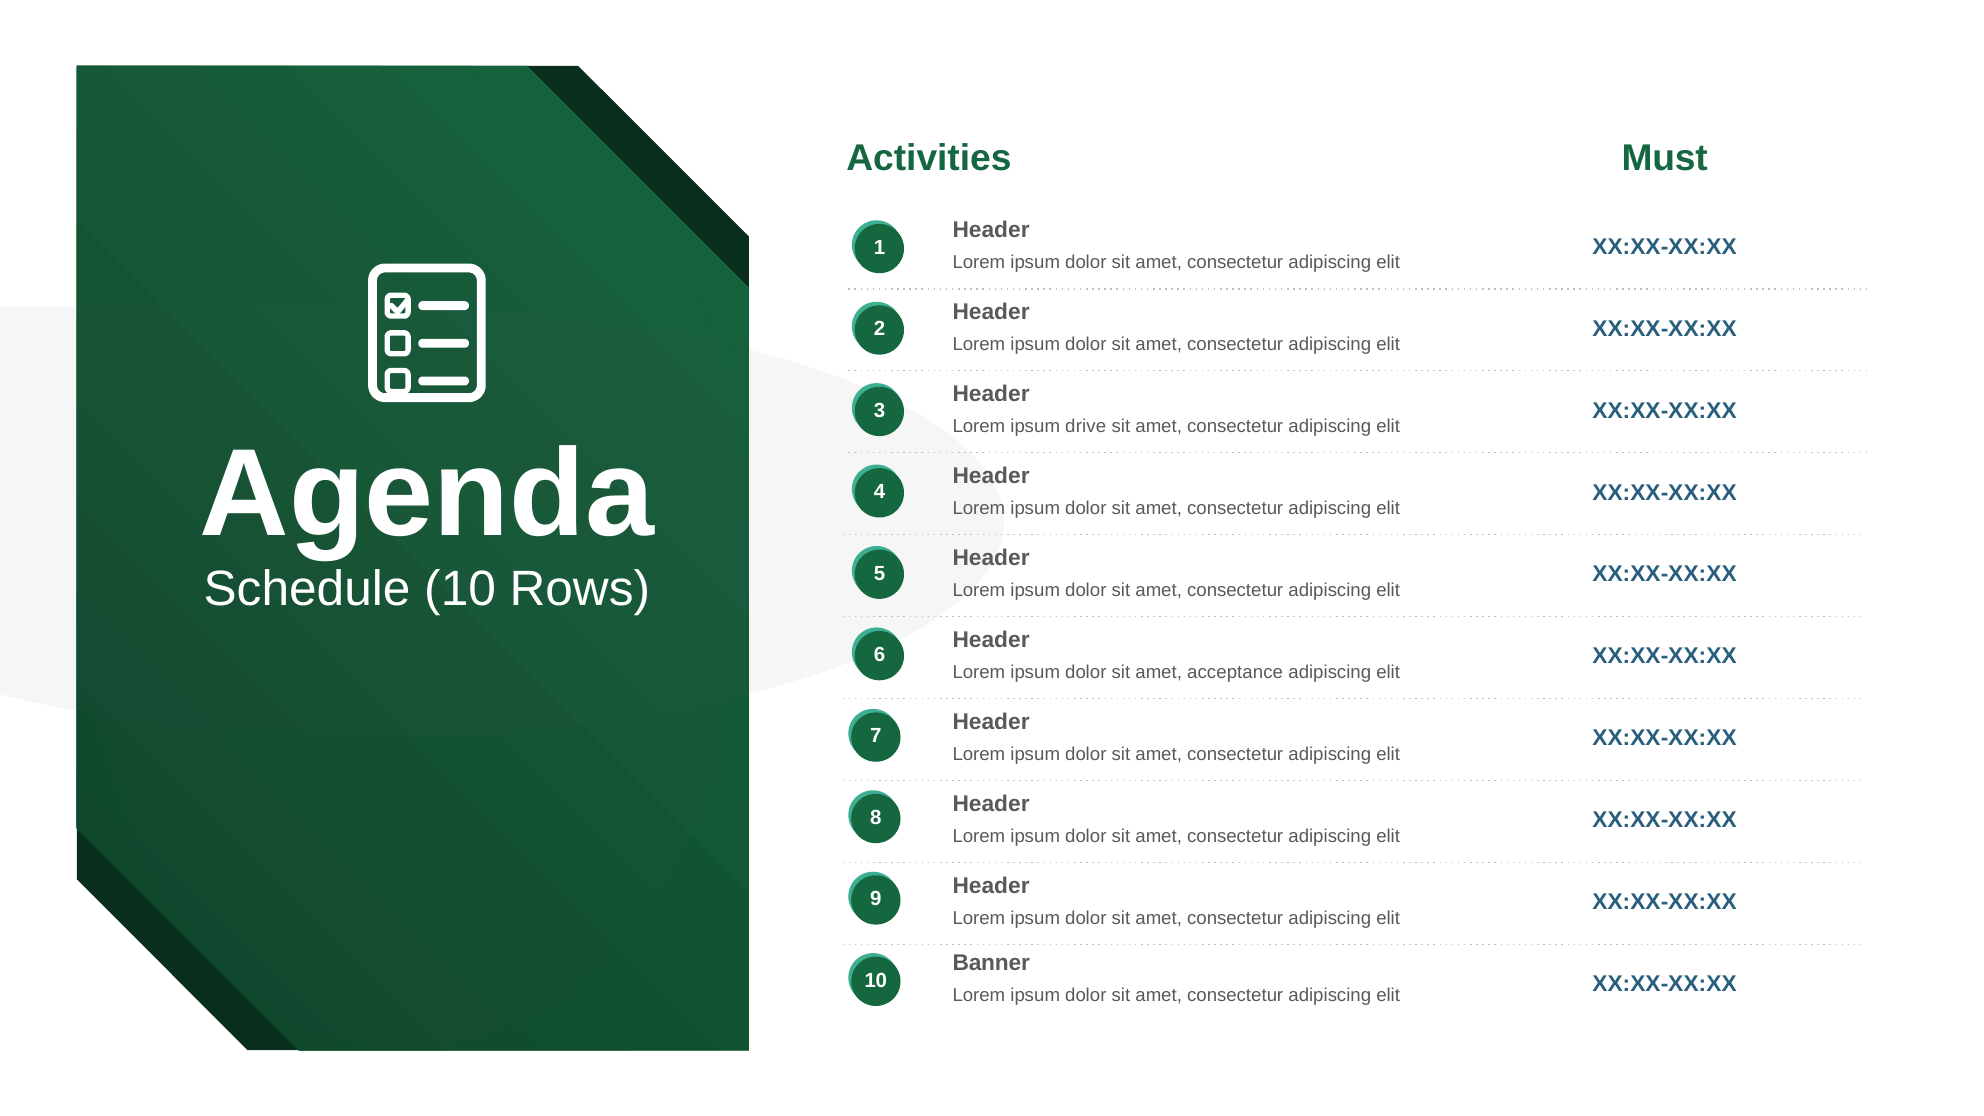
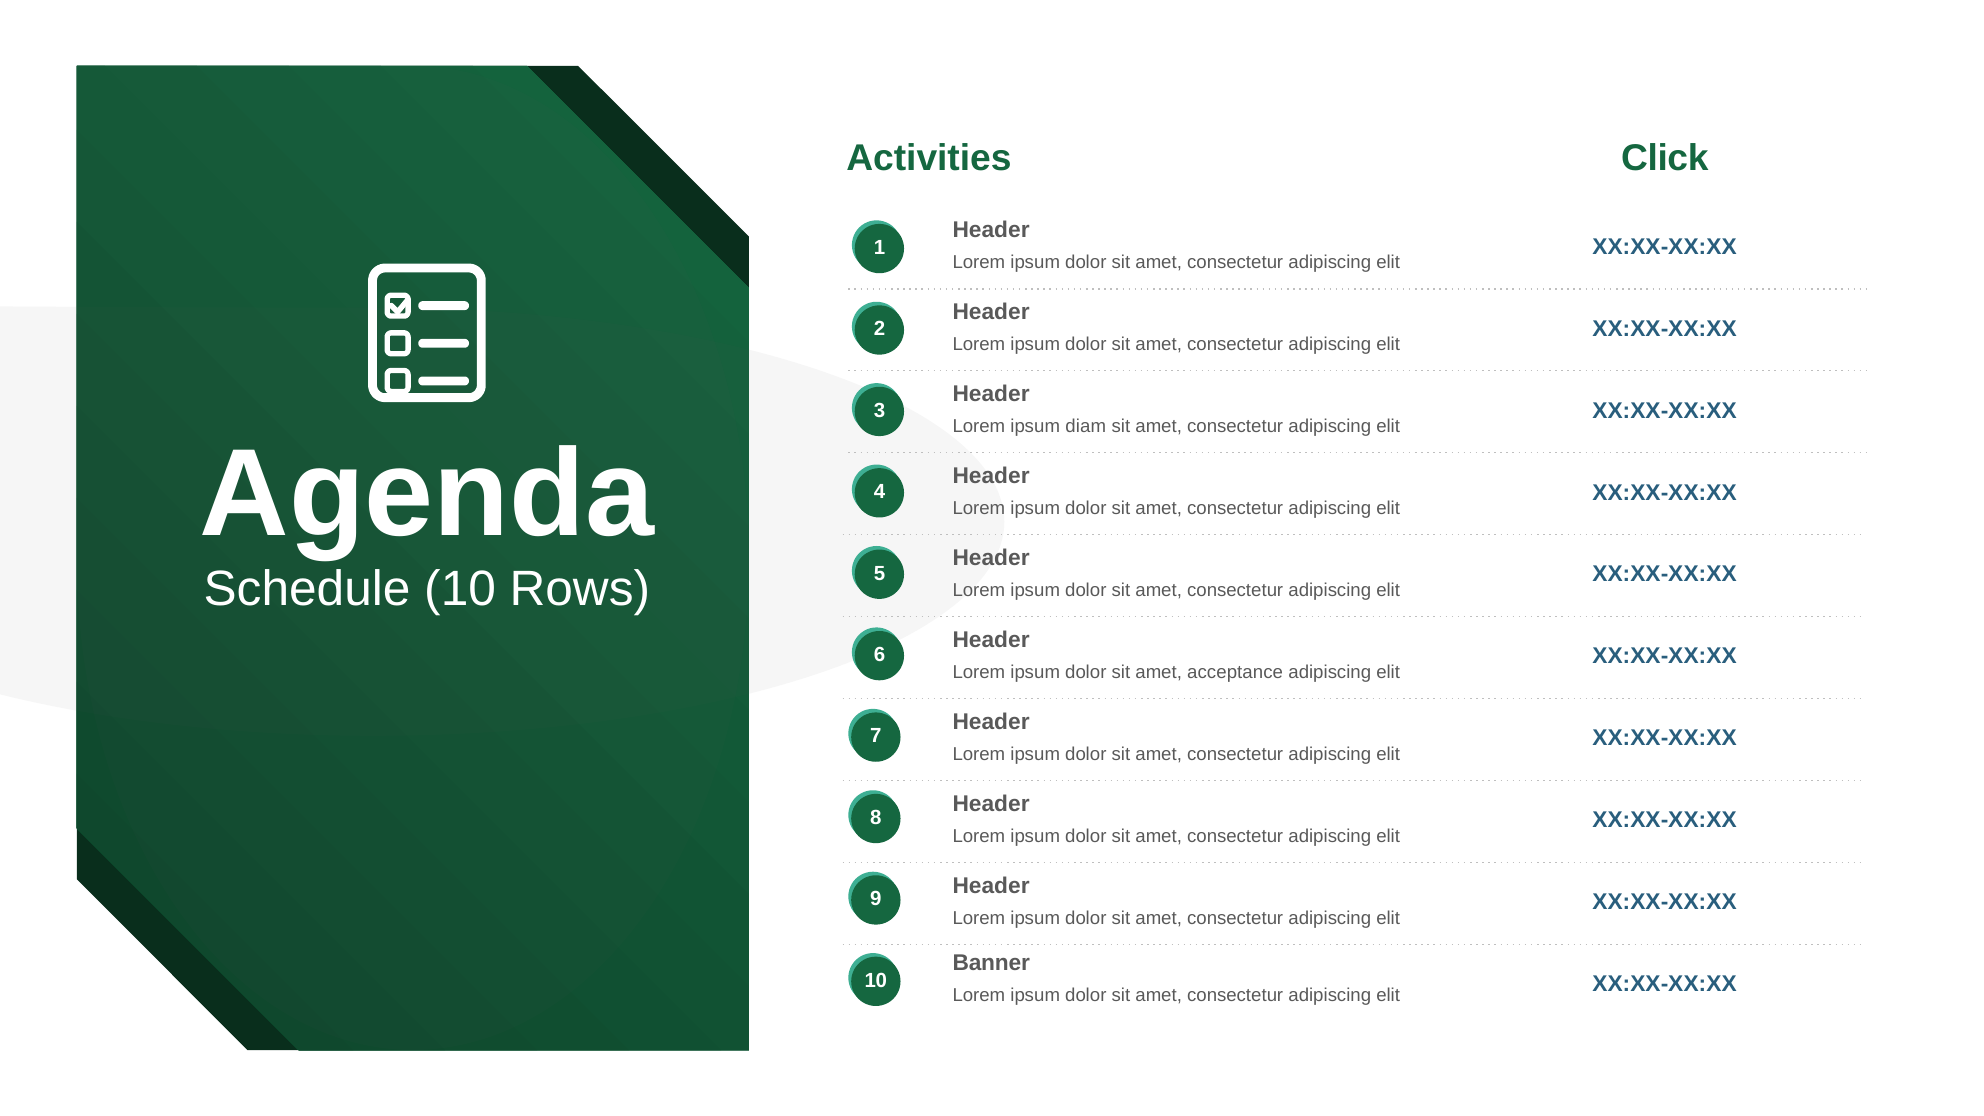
Must: Must -> Click
drive: drive -> diam
